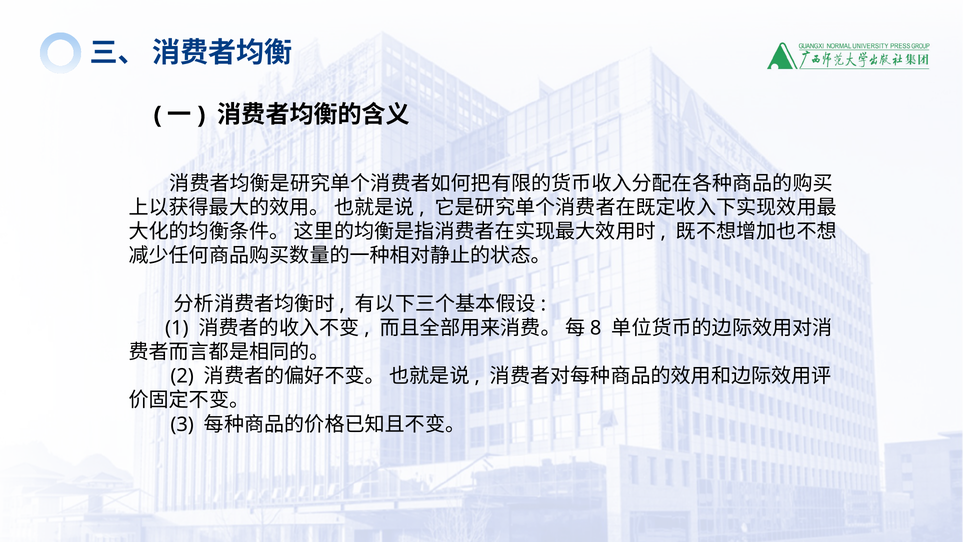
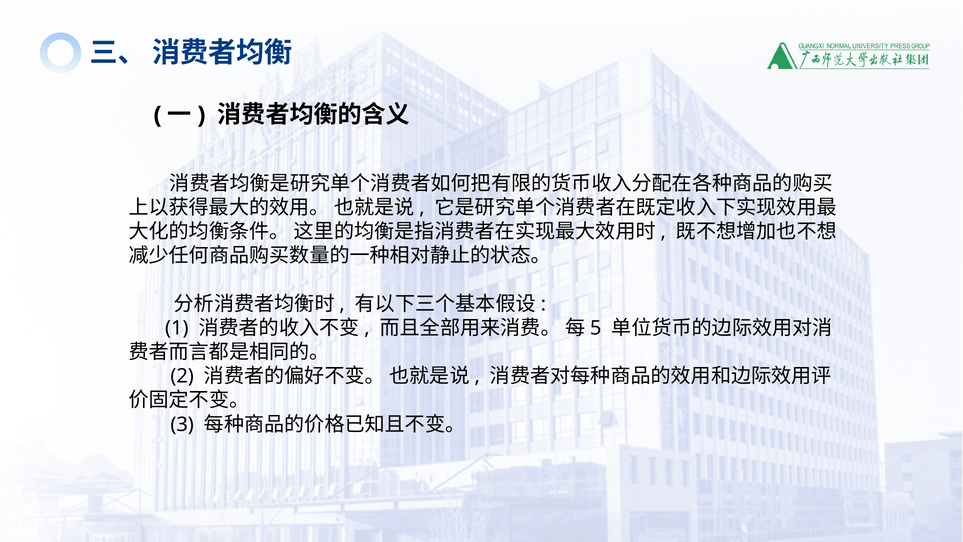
8: 8 -> 5
